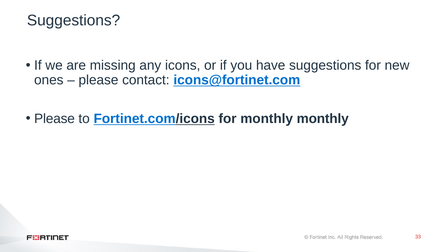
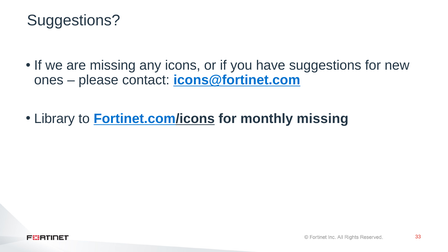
Please at (55, 119): Please -> Library
monthly monthly: monthly -> missing
